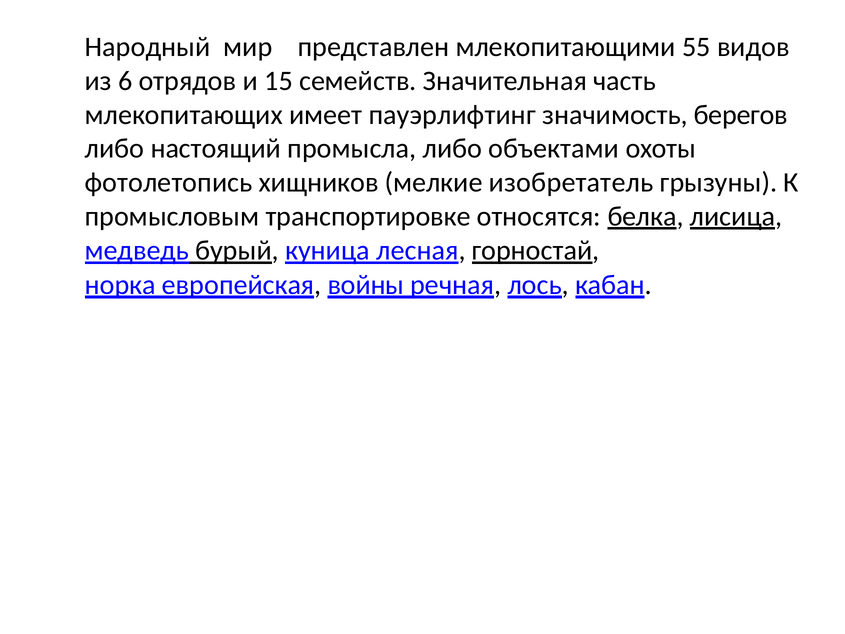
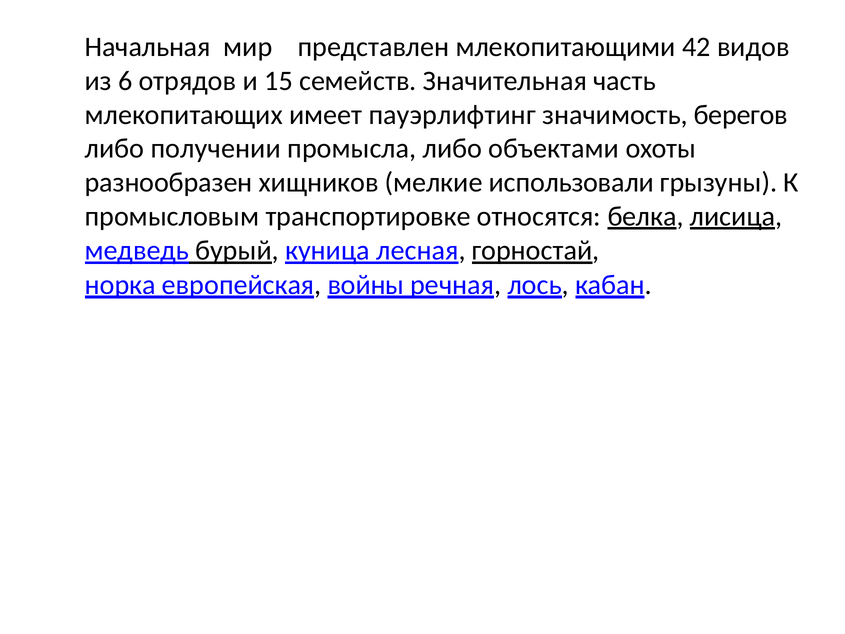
Народный: Народный -> Начальная
55: 55 -> 42
настоящий: настоящий -> получении
фотолетопись: фотолетопись -> разнообразен
изобретатель: изобретатель -> использовали
